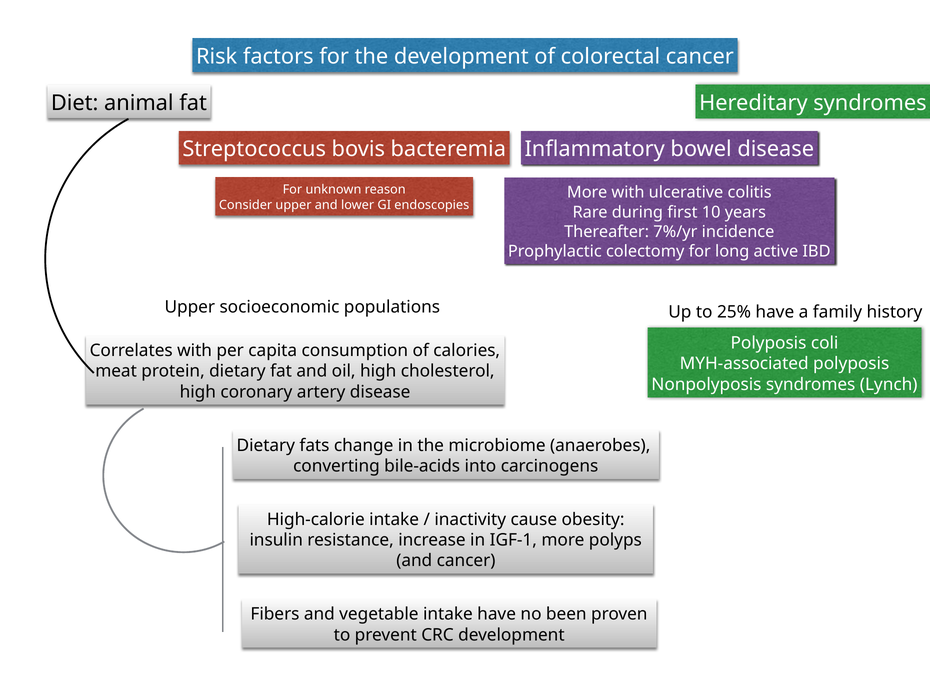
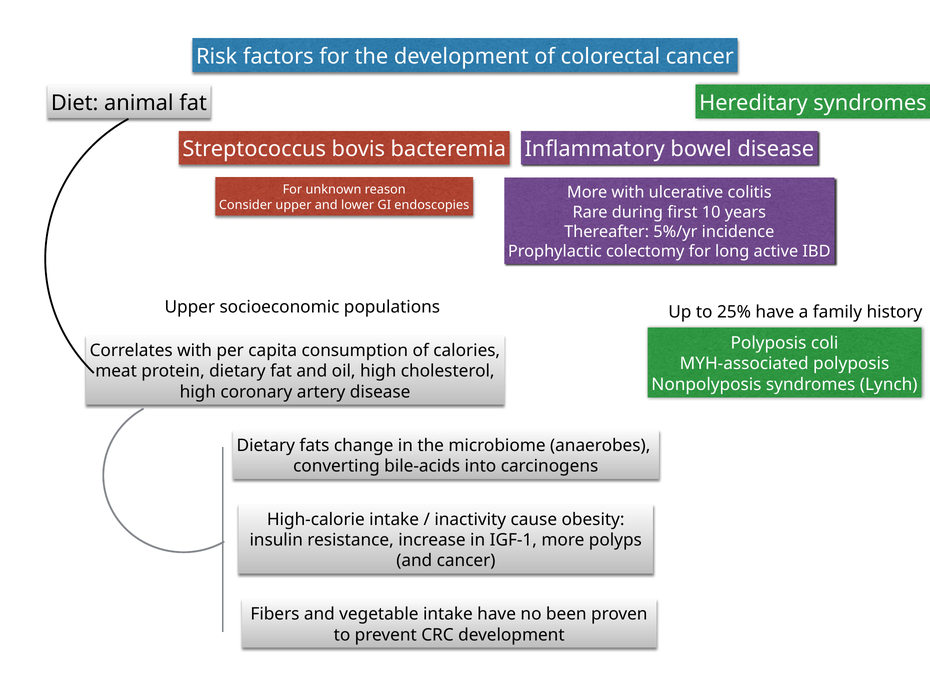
7%/yr: 7%/yr -> 5%/yr
